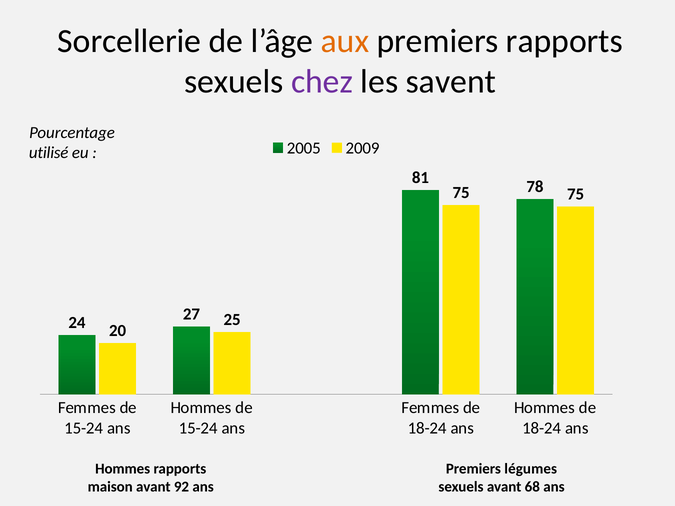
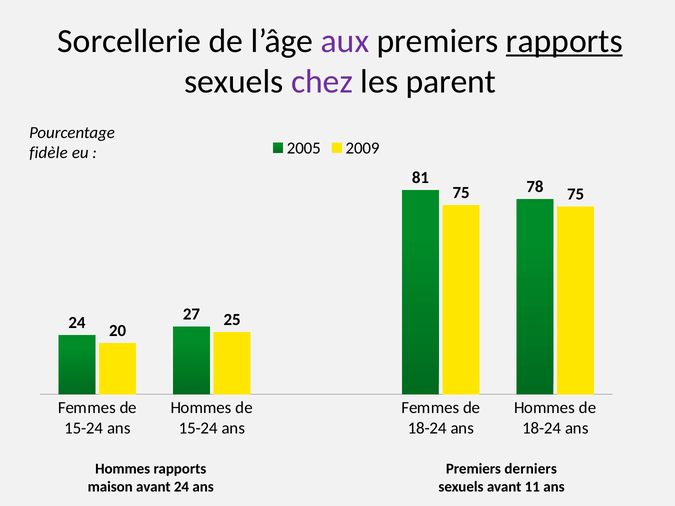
aux colour: orange -> purple
rapports at (564, 41) underline: none -> present
savent: savent -> parent
utilisé: utilisé -> fidèle
légumes: légumes -> derniers
avant 92: 92 -> 24
68: 68 -> 11
